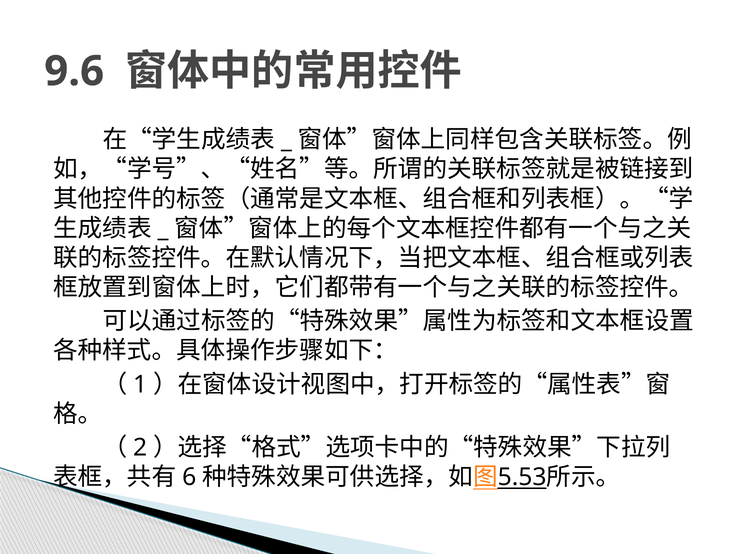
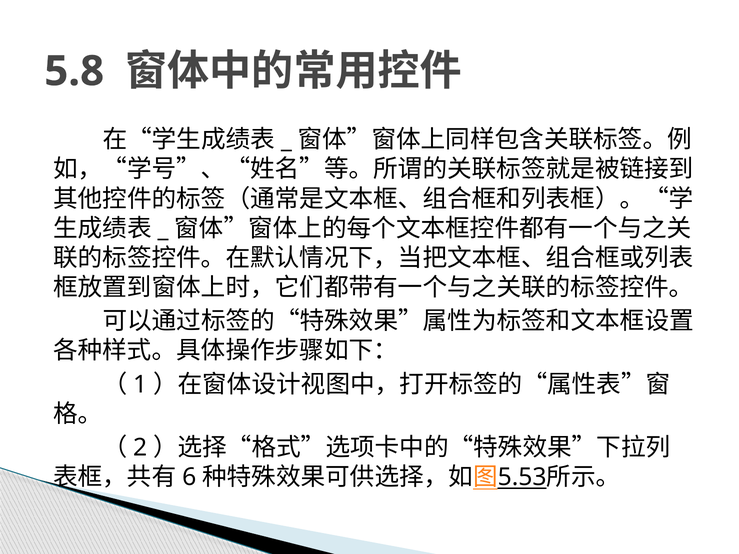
9.6: 9.6 -> 5.8
